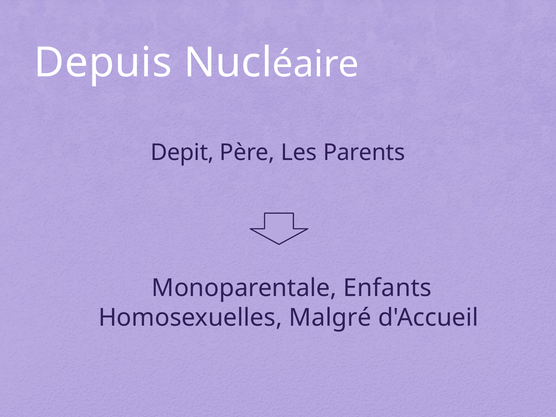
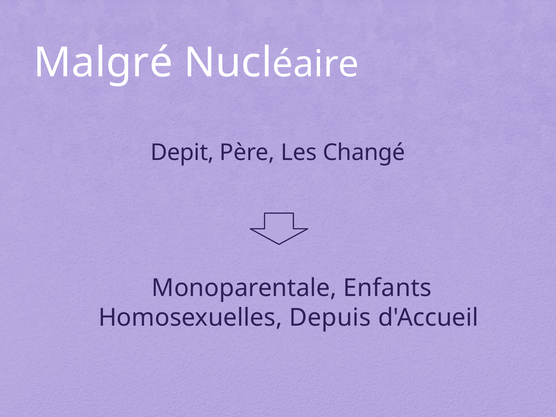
Depuis: Depuis -> Malgré
Parents: Parents -> Changé
Malgré: Malgré -> Depuis
